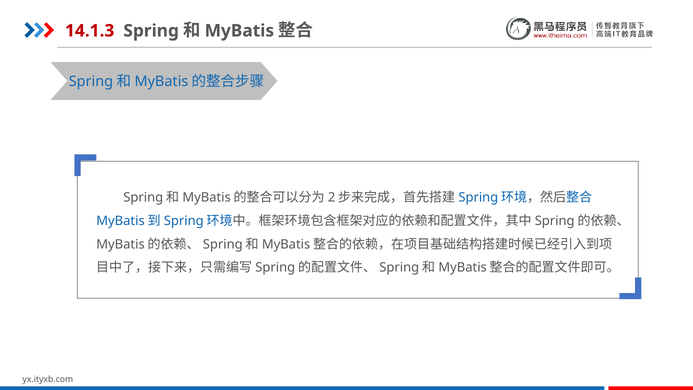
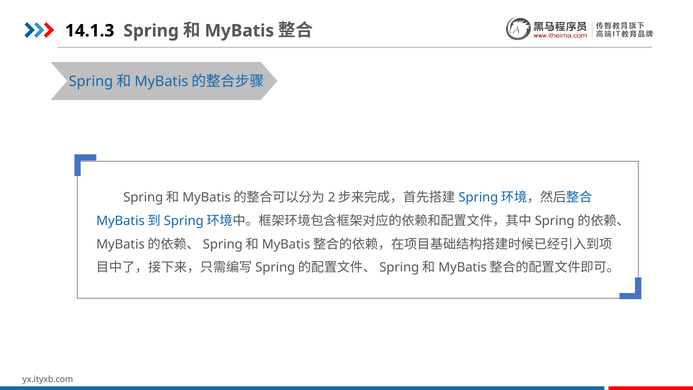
14.1.3 colour: red -> black
